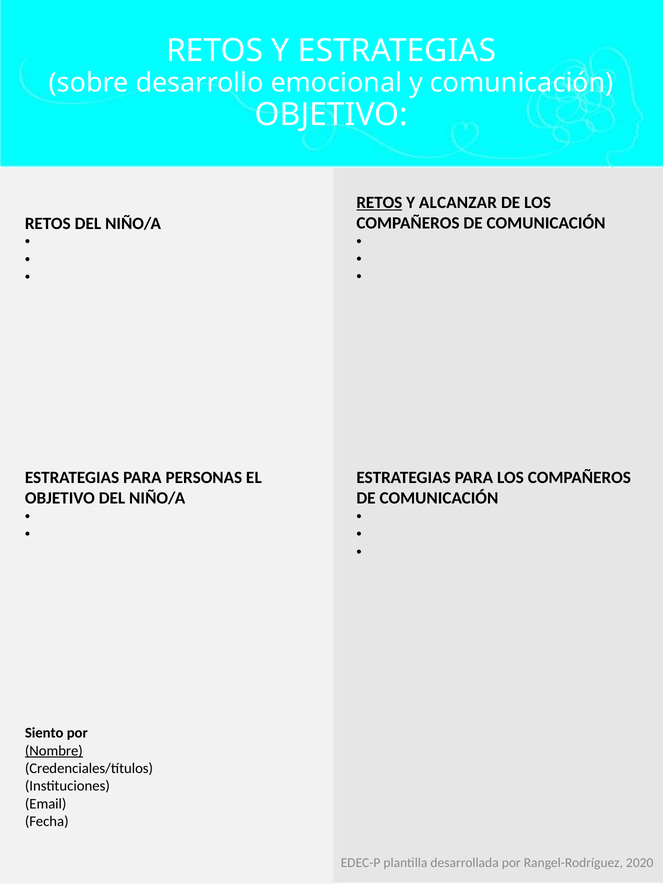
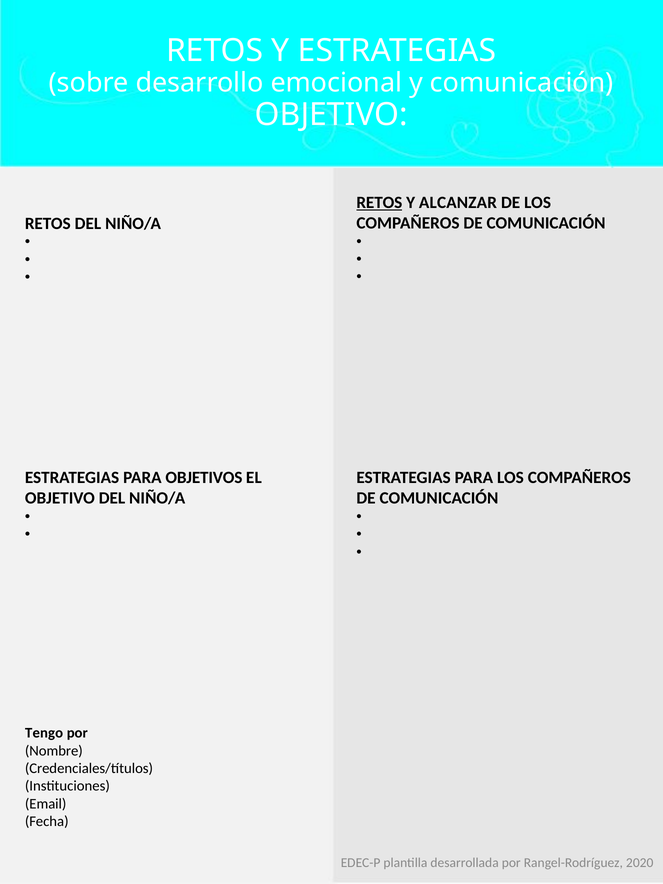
PERSONAS: PERSONAS -> OBJETIVOS
Siento: Siento -> Tengo
Nombre underline: present -> none
